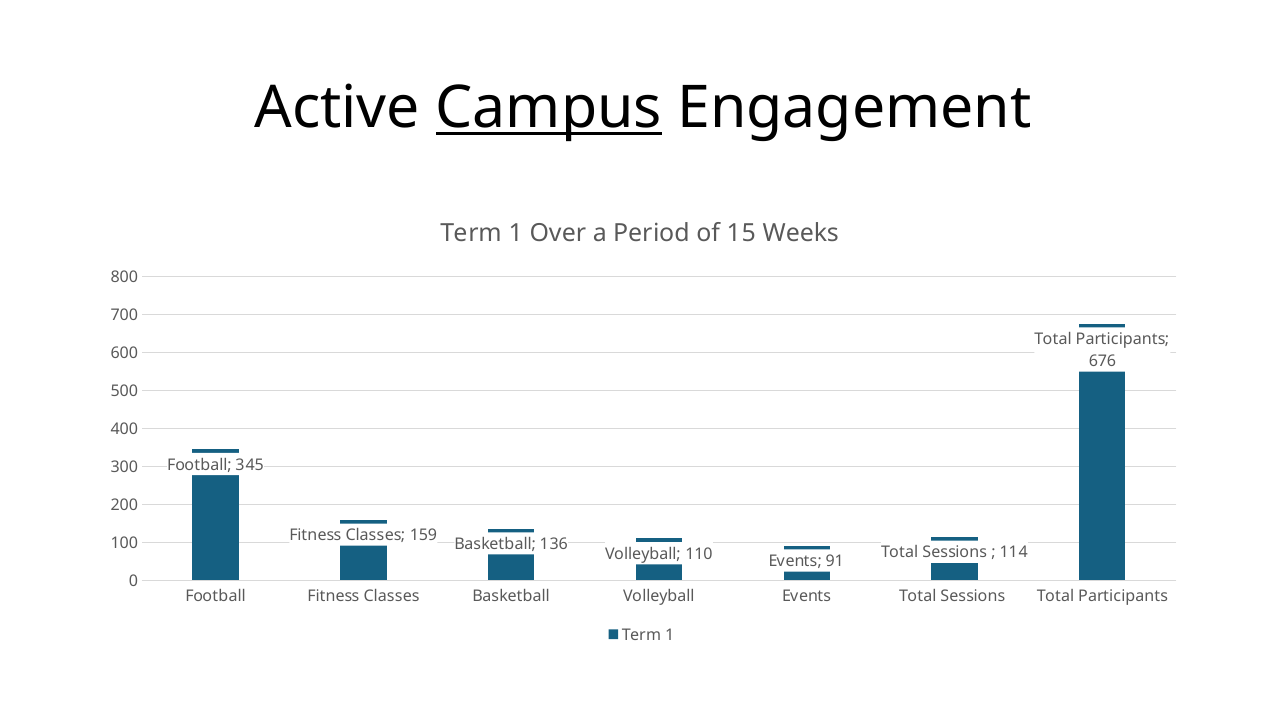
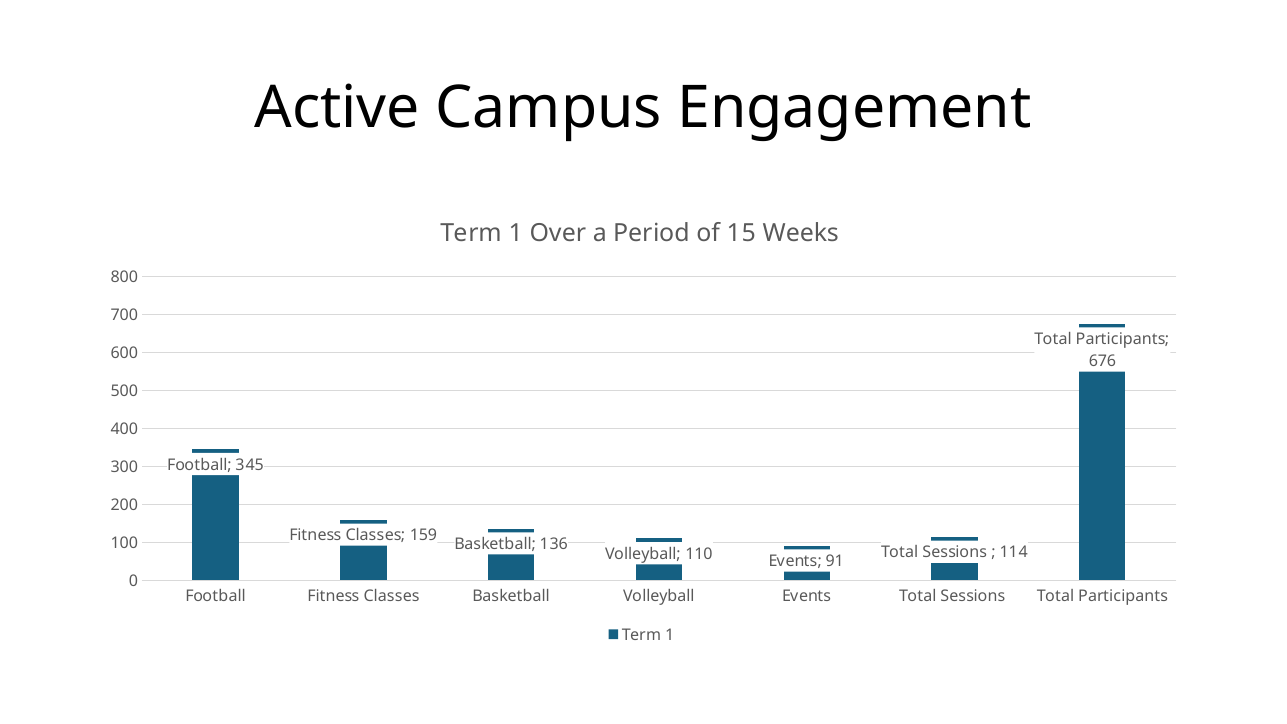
Campus underline: present -> none
